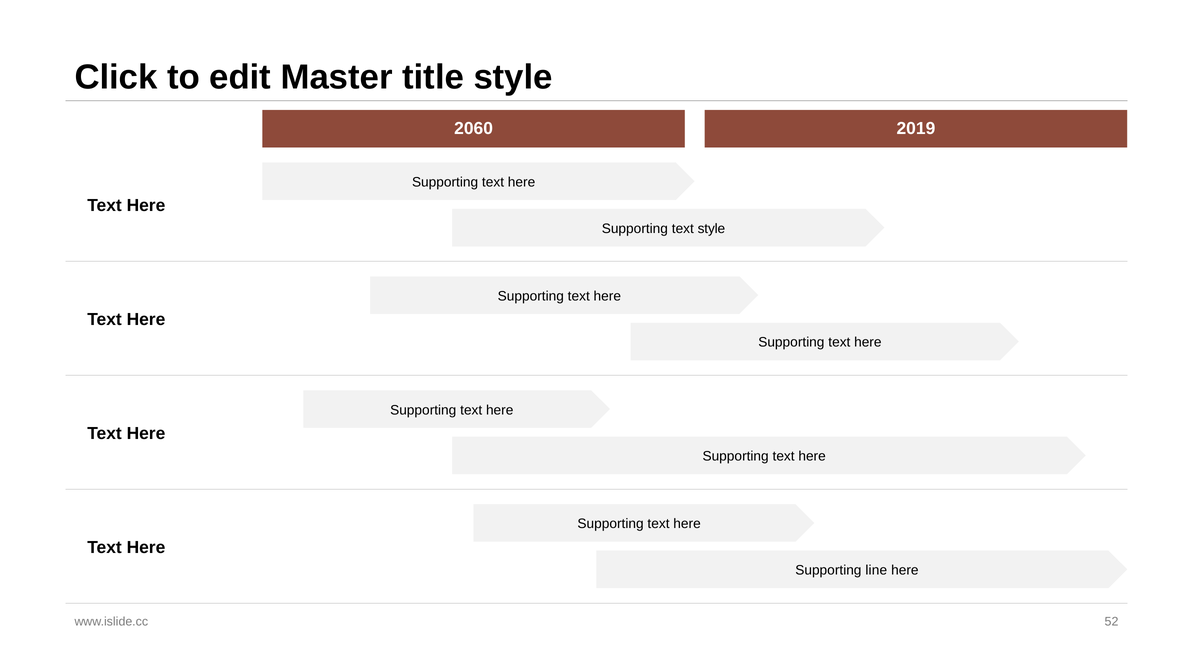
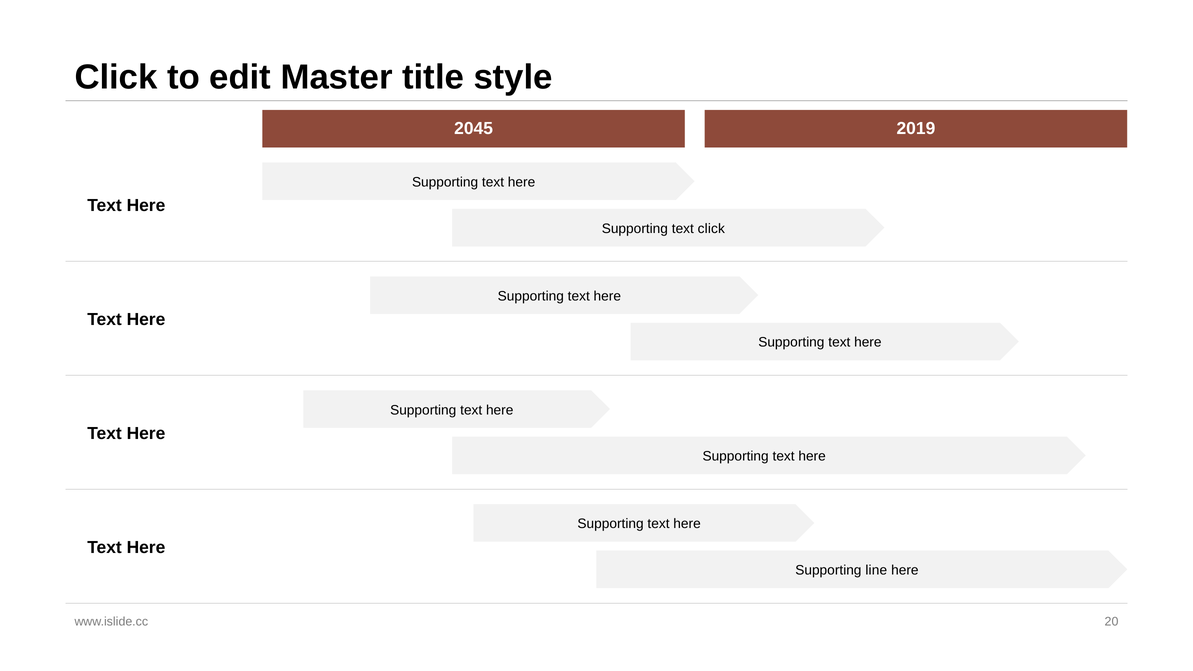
2060: 2060 -> 2045
text style: style -> click
52: 52 -> 20
